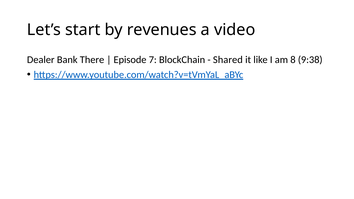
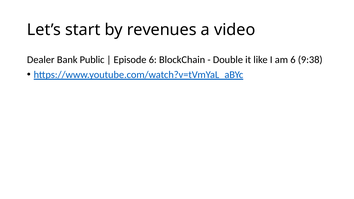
There: There -> Public
Episode 7: 7 -> 6
Shared: Shared -> Double
am 8: 8 -> 6
